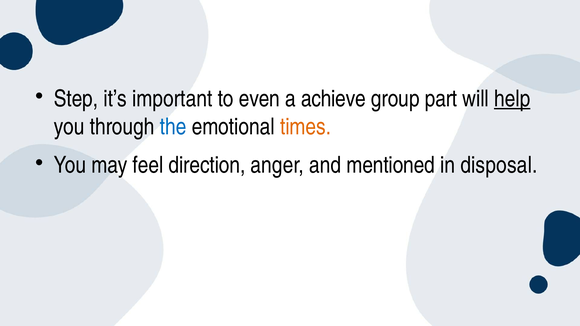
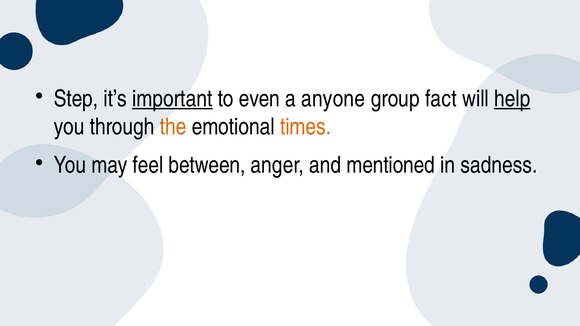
important underline: none -> present
achieve: achieve -> anyone
part: part -> fact
the colour: blue -> orange
direction: direction -> between
disposal: disposal -> sadness
